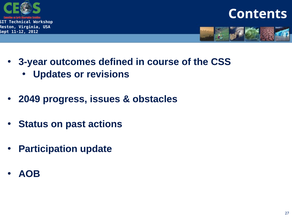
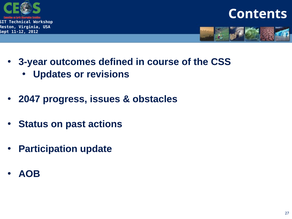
2049: 2049 -> 2047
